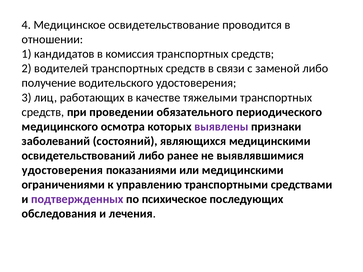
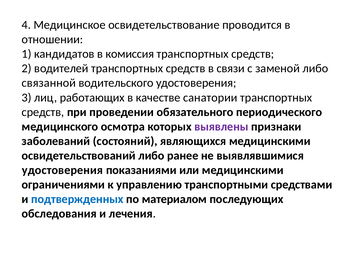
получение: получение -> связанной
тяжелыми: тяжелыми -> санатории
подтвержденных colour: purple -> blue
психическое: психическое -> материалом
